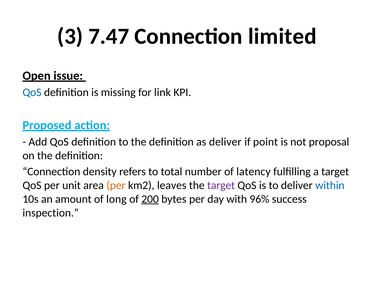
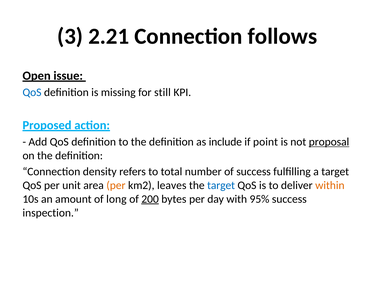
7.47: 7.47 -> 2.21
limited: limited -> follows
link: link -> still
as deliver: deliver -> include
proposal underline: none -> present
of latency: latency -> success
target at (221, 185) colour: purple -> blue
within colour: blue -> orange
96%: 96% -> 95%
